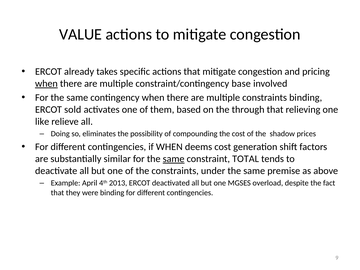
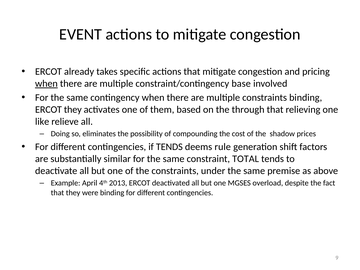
VALUE: VALUE -> EVENT
ERCOT sold: sold -> they
if WHEN: WHEN -> TENDS
deems cost: cost -> rule
same at (174, 159) underline: present -> none
